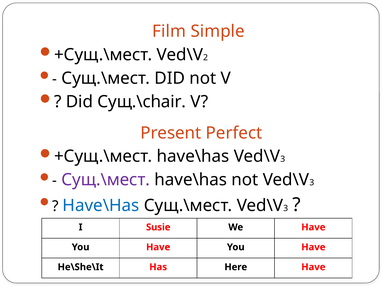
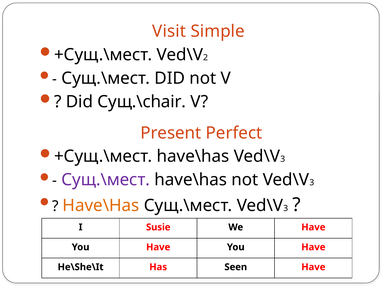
Film: Film -> Visit
Have\Has at (101, 205) colour: blue -> orange
Here: Here -> Seen
